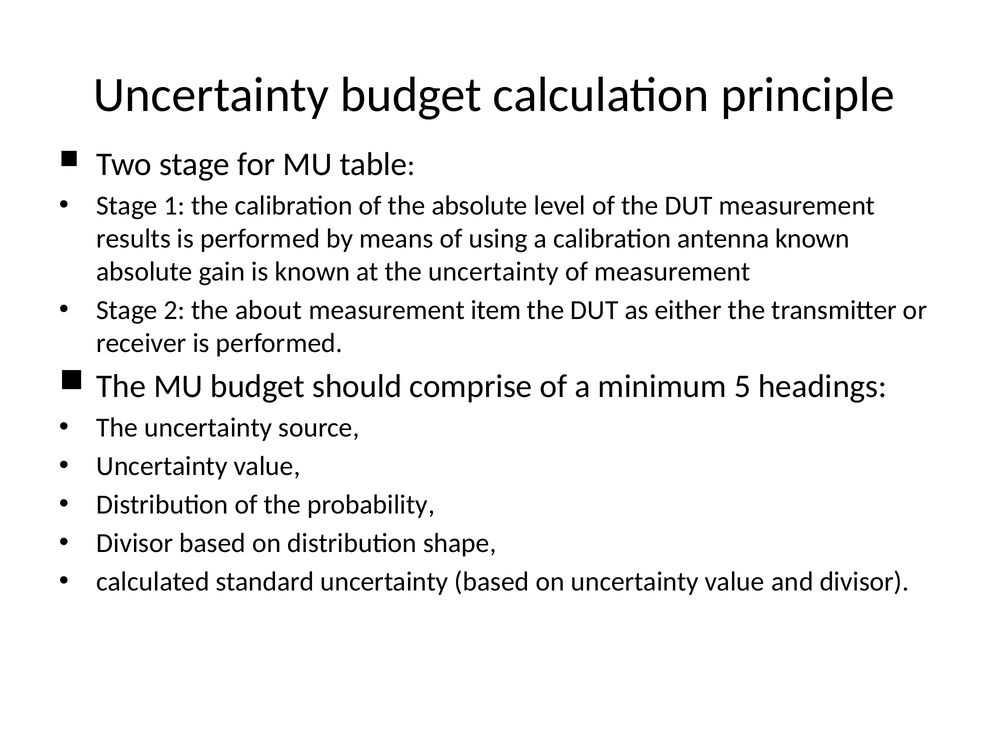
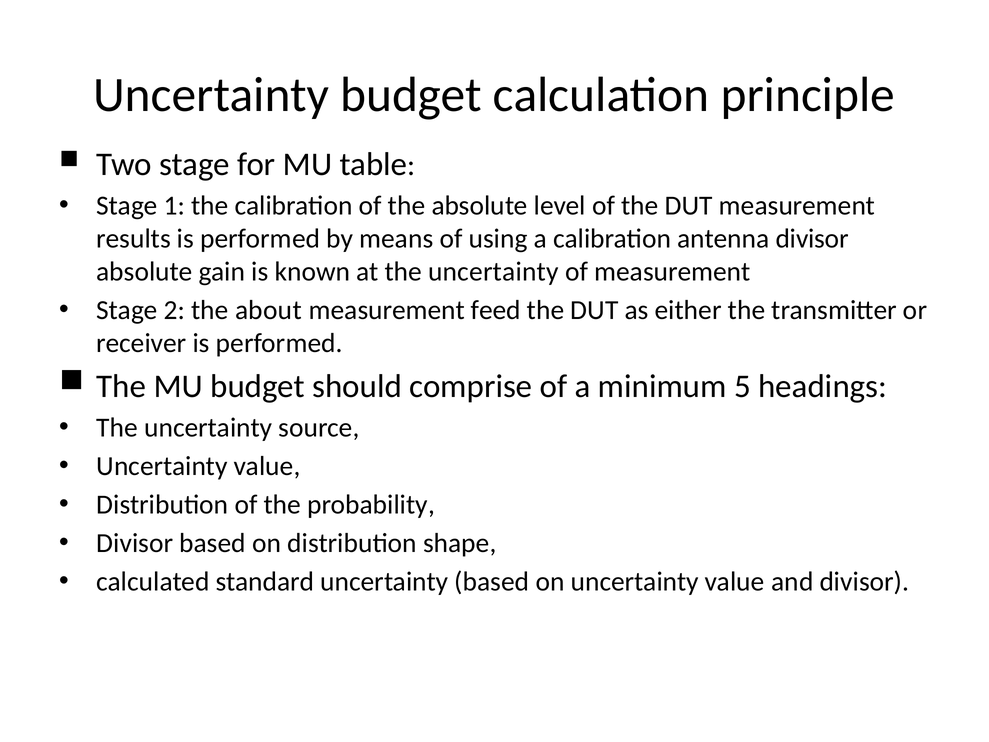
antenna known: known -> divisor
item: item -> feed
